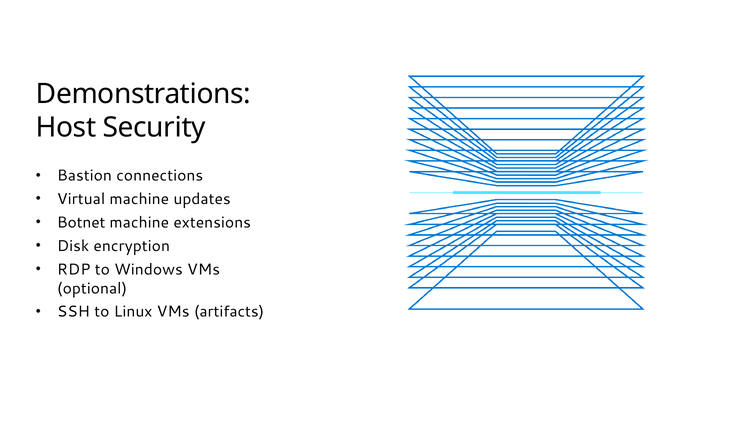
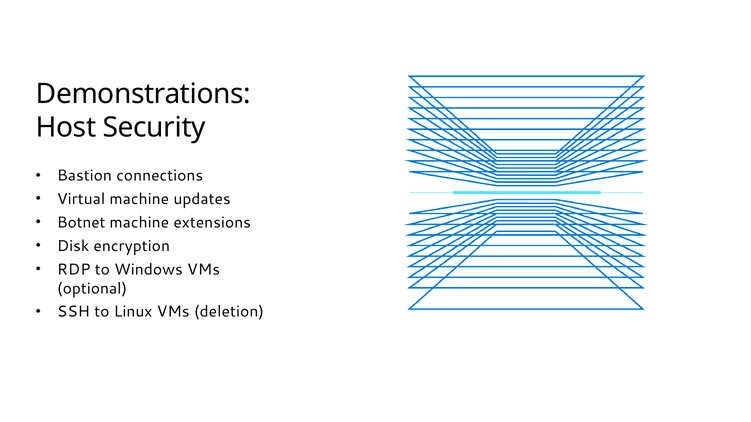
artifacts: artifacts -> deletion
